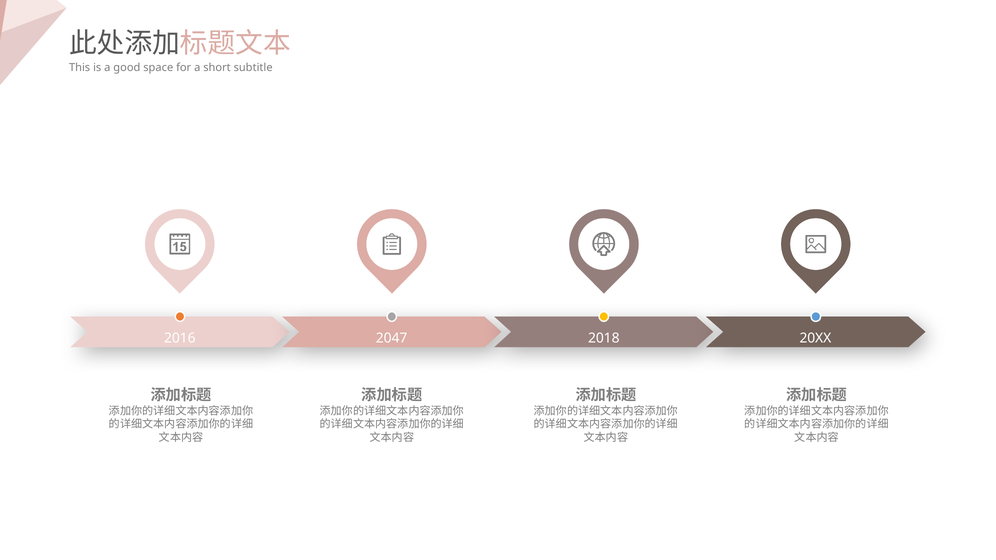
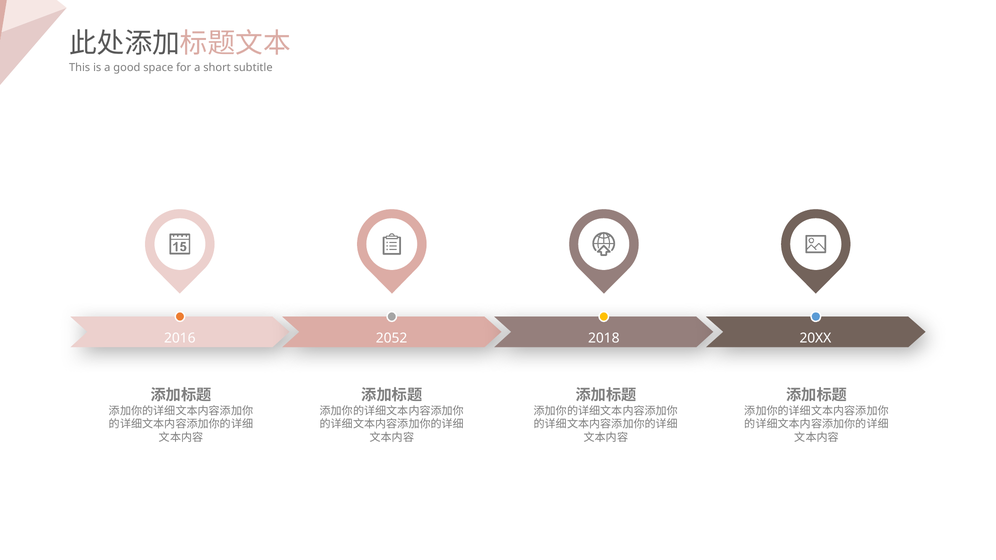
2047: 2047 -> 2052
